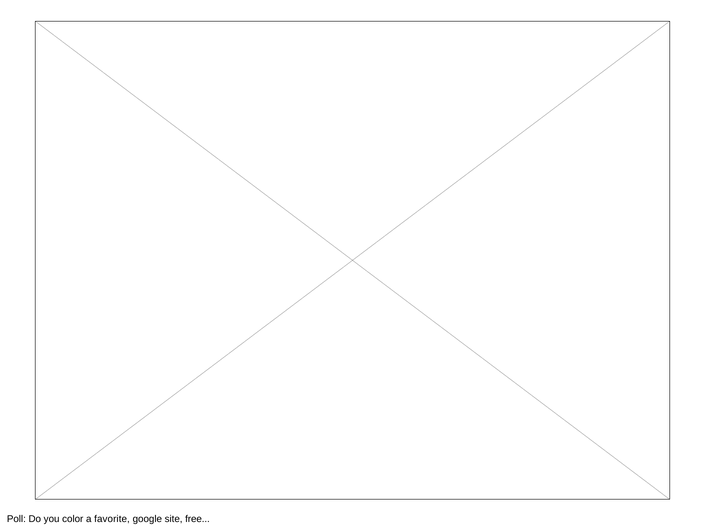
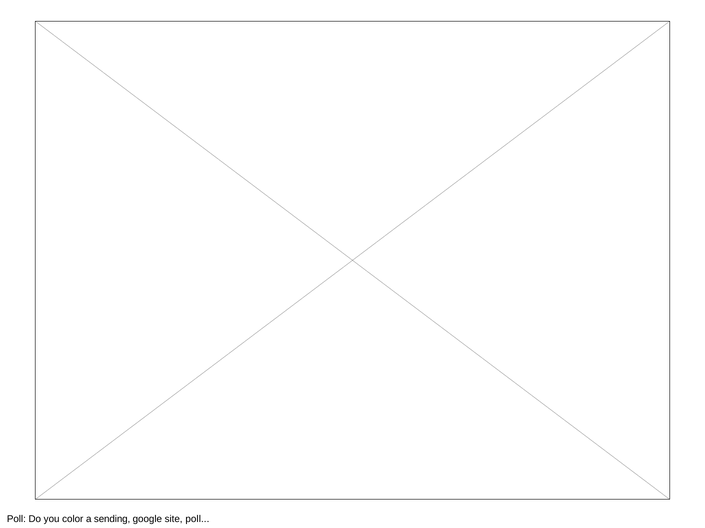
favorite: favorite -> sending
site free: free -> poll
